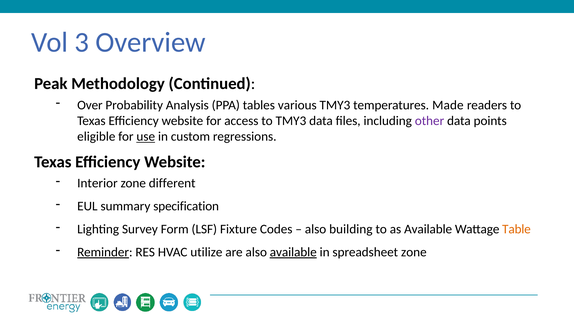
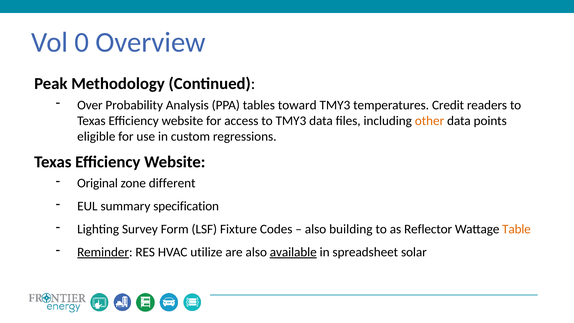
3: 3 -> 0
various: various -> toward
Made: Made -> Credit
other colour: purple -> orange
use underline: present -> none
Interior: Interior -> Original
as Available: Available -> Reflector
spreadsheet zone: zone -> solar
